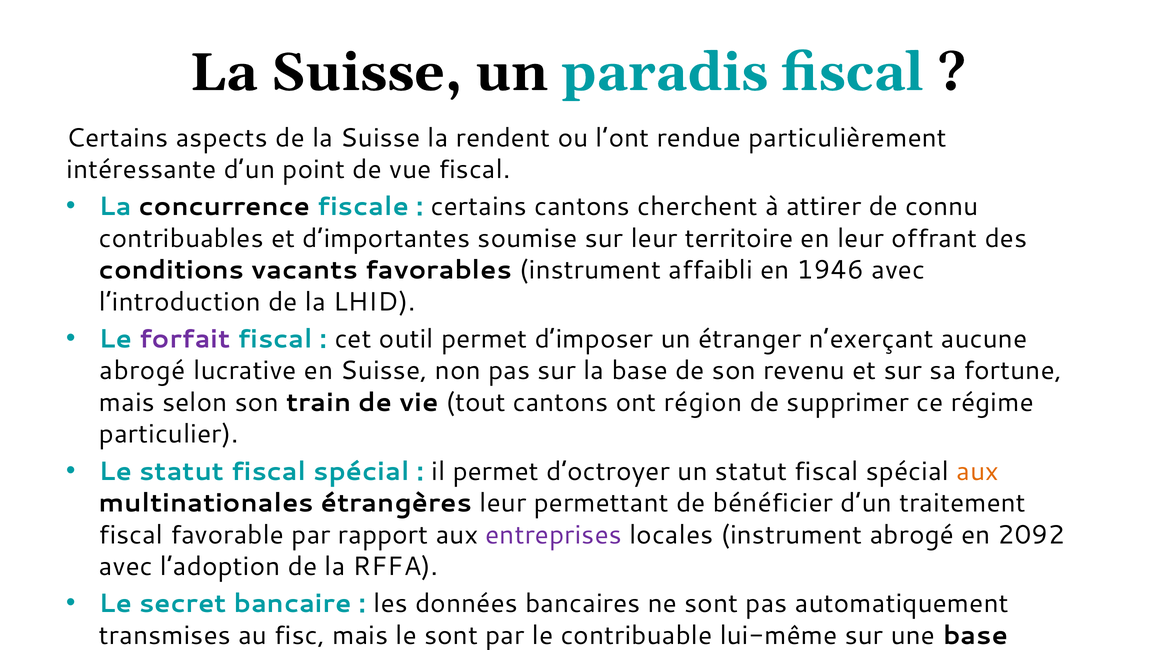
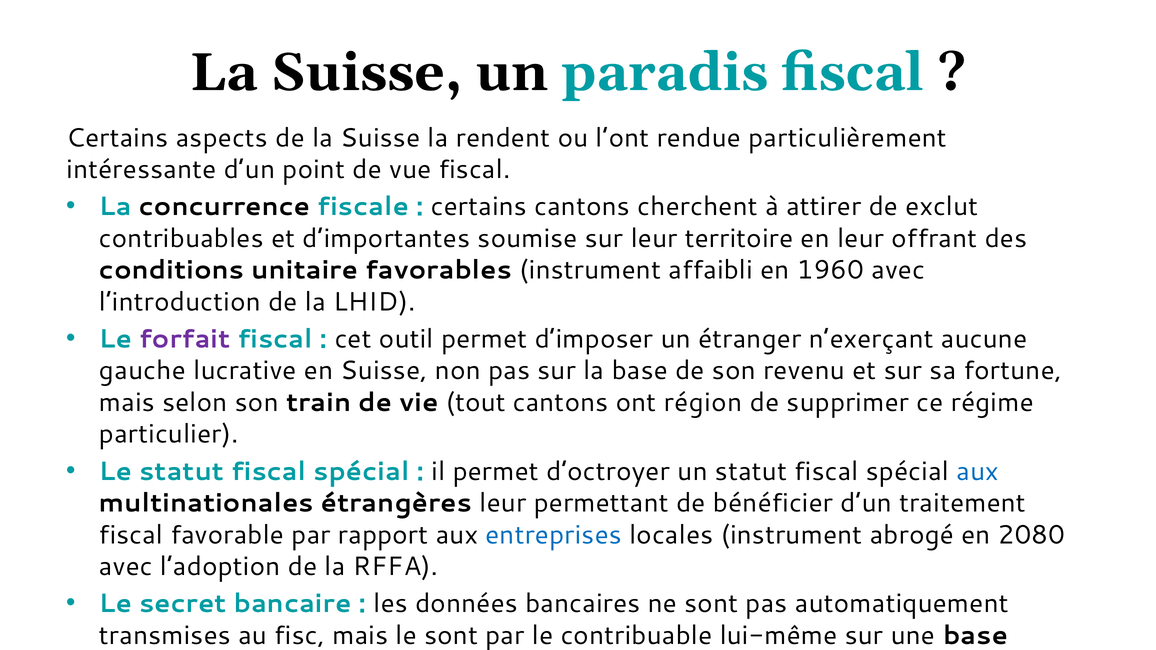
connu: connu -> exclut
vacants: vacants -> unitaire
1946: 1946 -> 1960
abrogé at (142, 371): abrogé -> gauche
aux at (978, 471) colour: orange -> blue
entreprises colour: purple -> blue
2092: 2092 -> 2080
